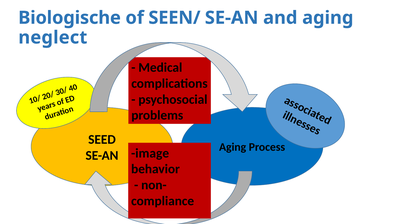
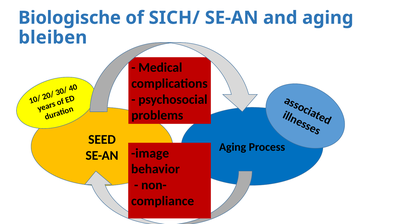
SEEN/: SEEN/ -> SICH/
neglect: neglect -> bleiben
